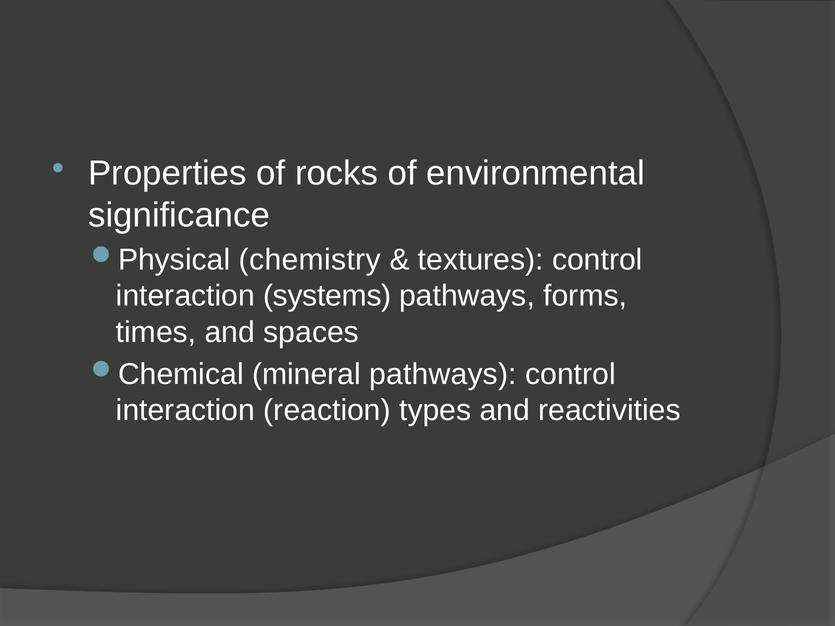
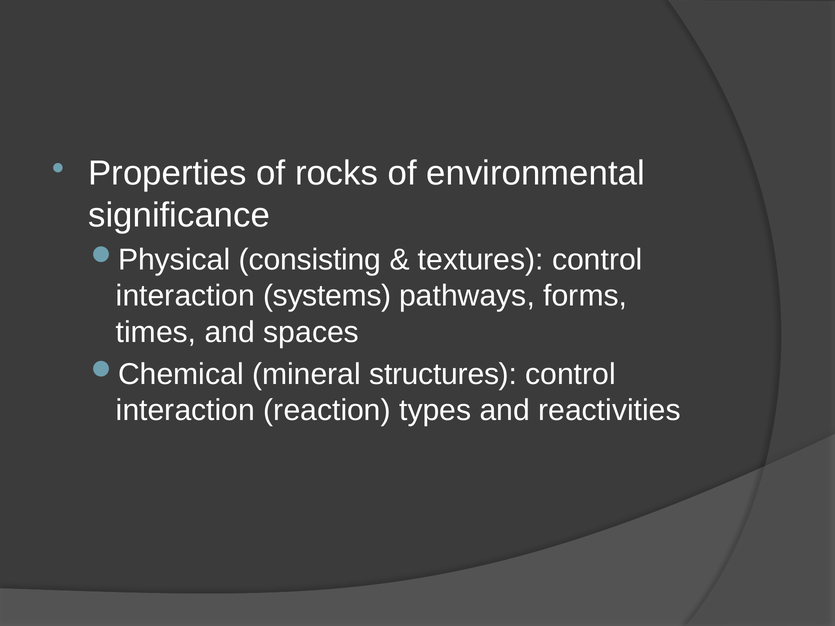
chemistry: chemistry -> consisting
mineral pathways: pathways -> structures
